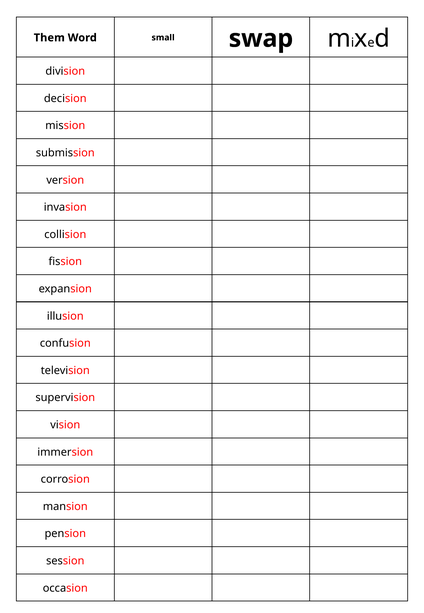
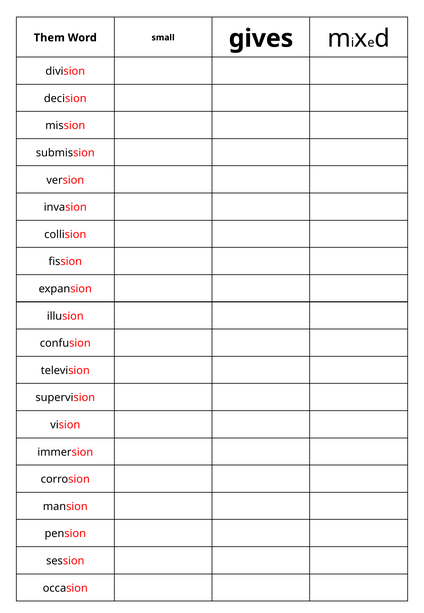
swap: swap -> gives
